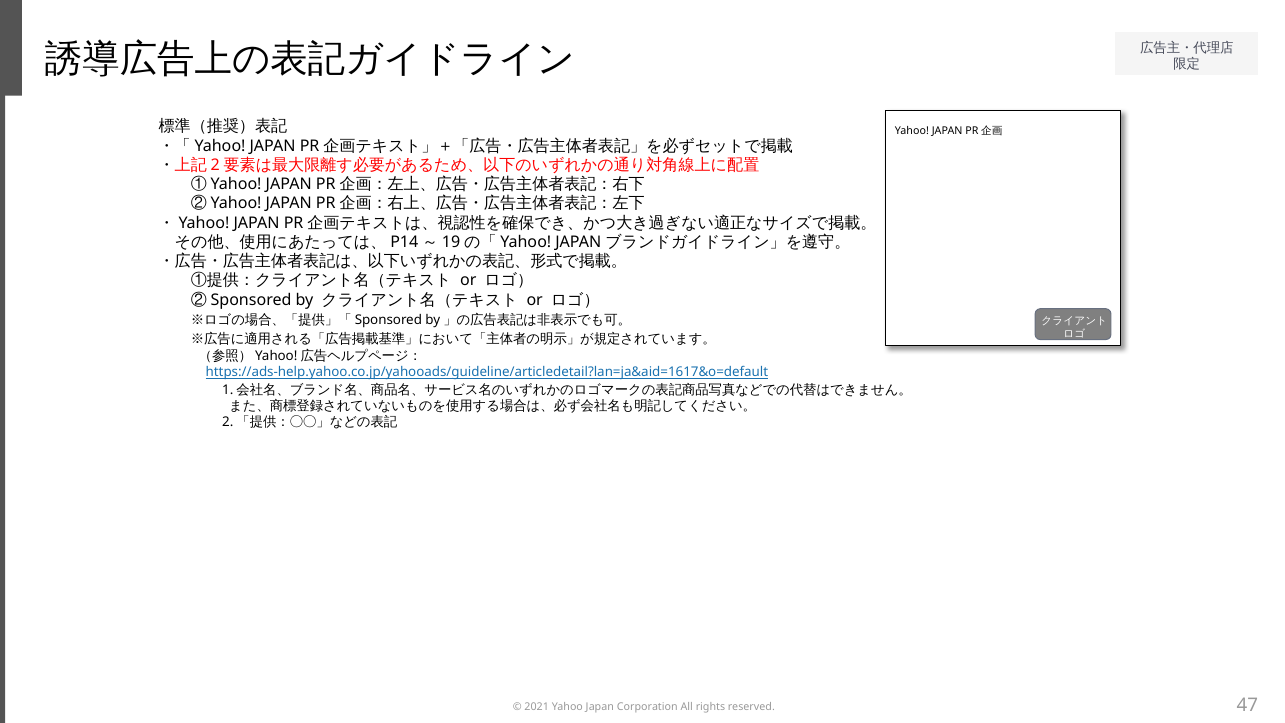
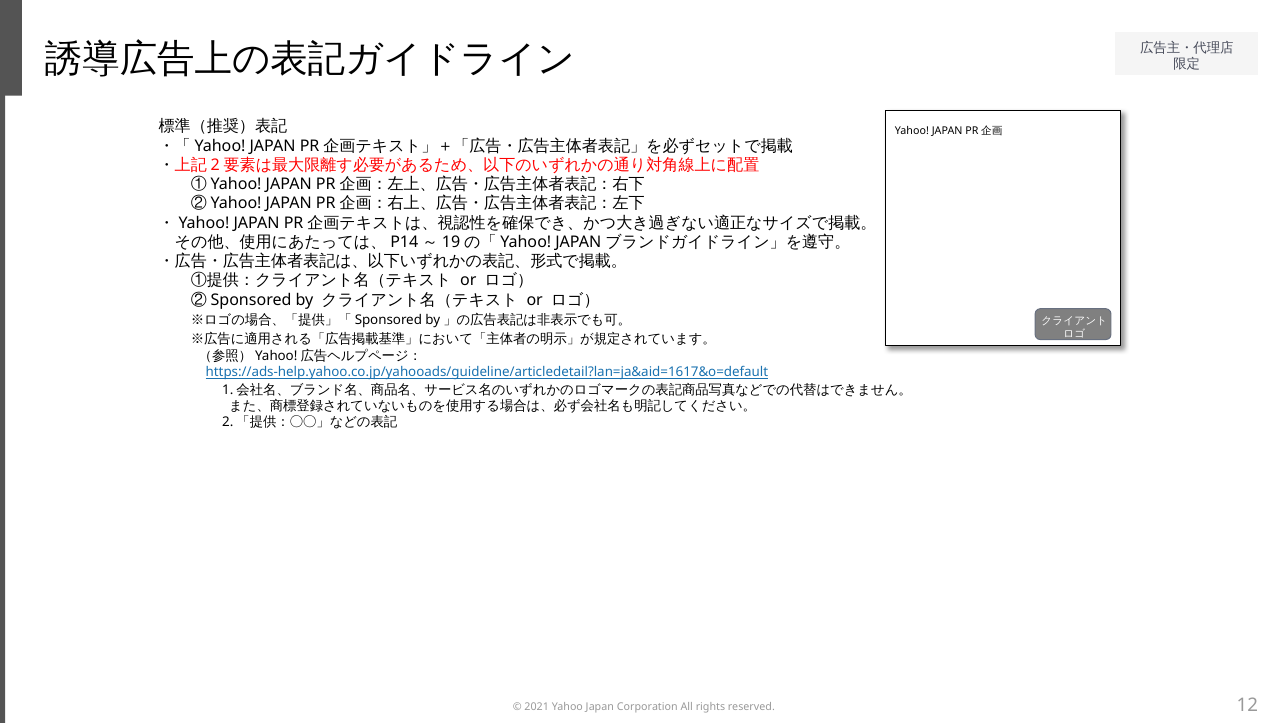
47: 47 -> 12
